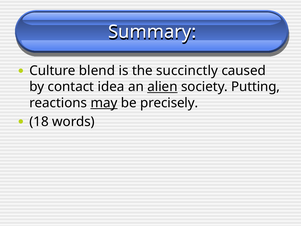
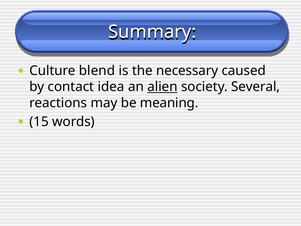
succinctly: succinctly -> necessary
Putting: Putting -> Several
may underline: present -> none
precisely: precisely -> meaning
18: 18 -> 15
